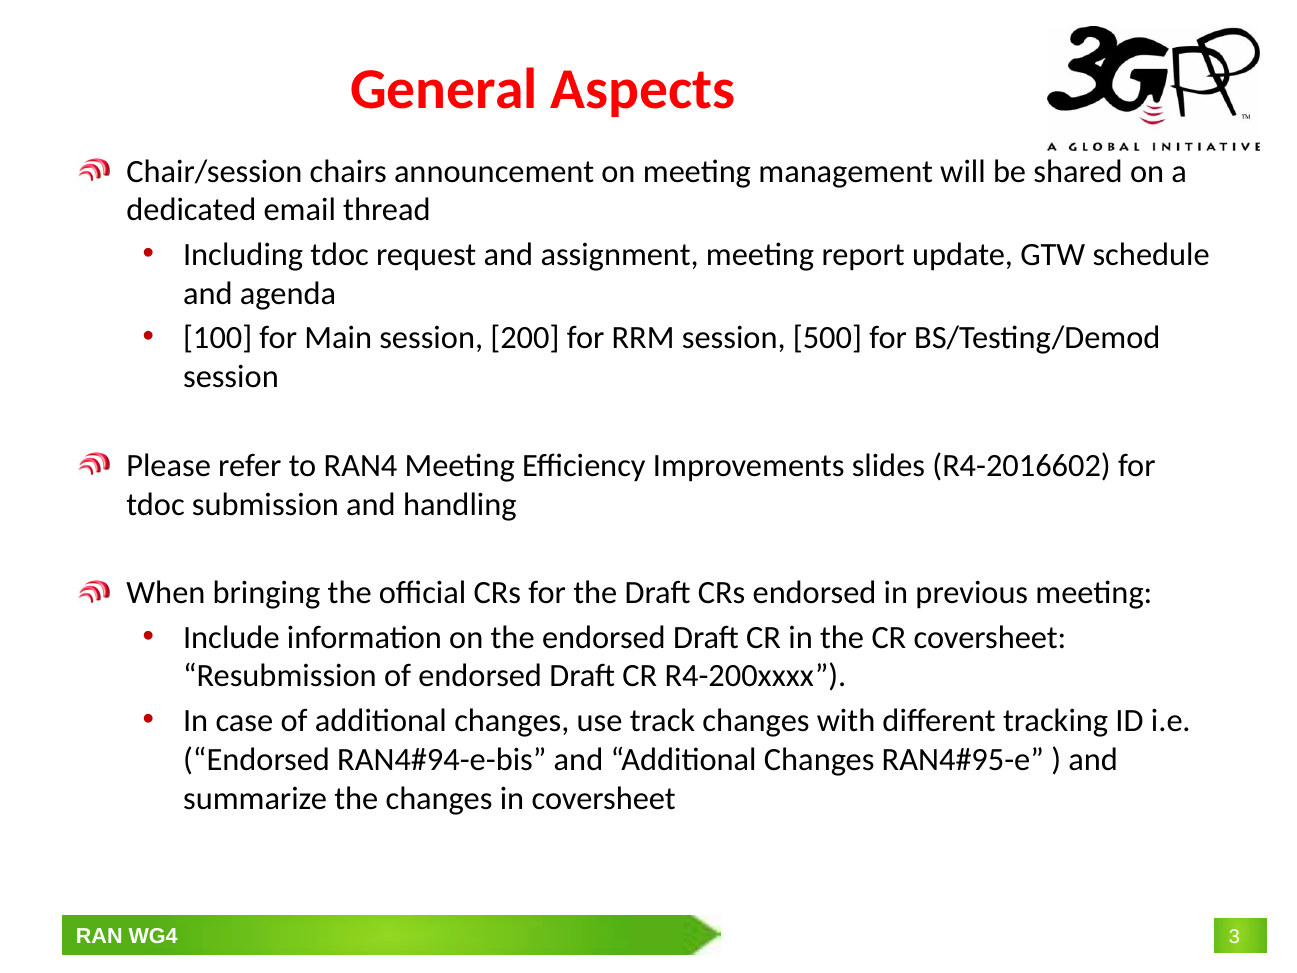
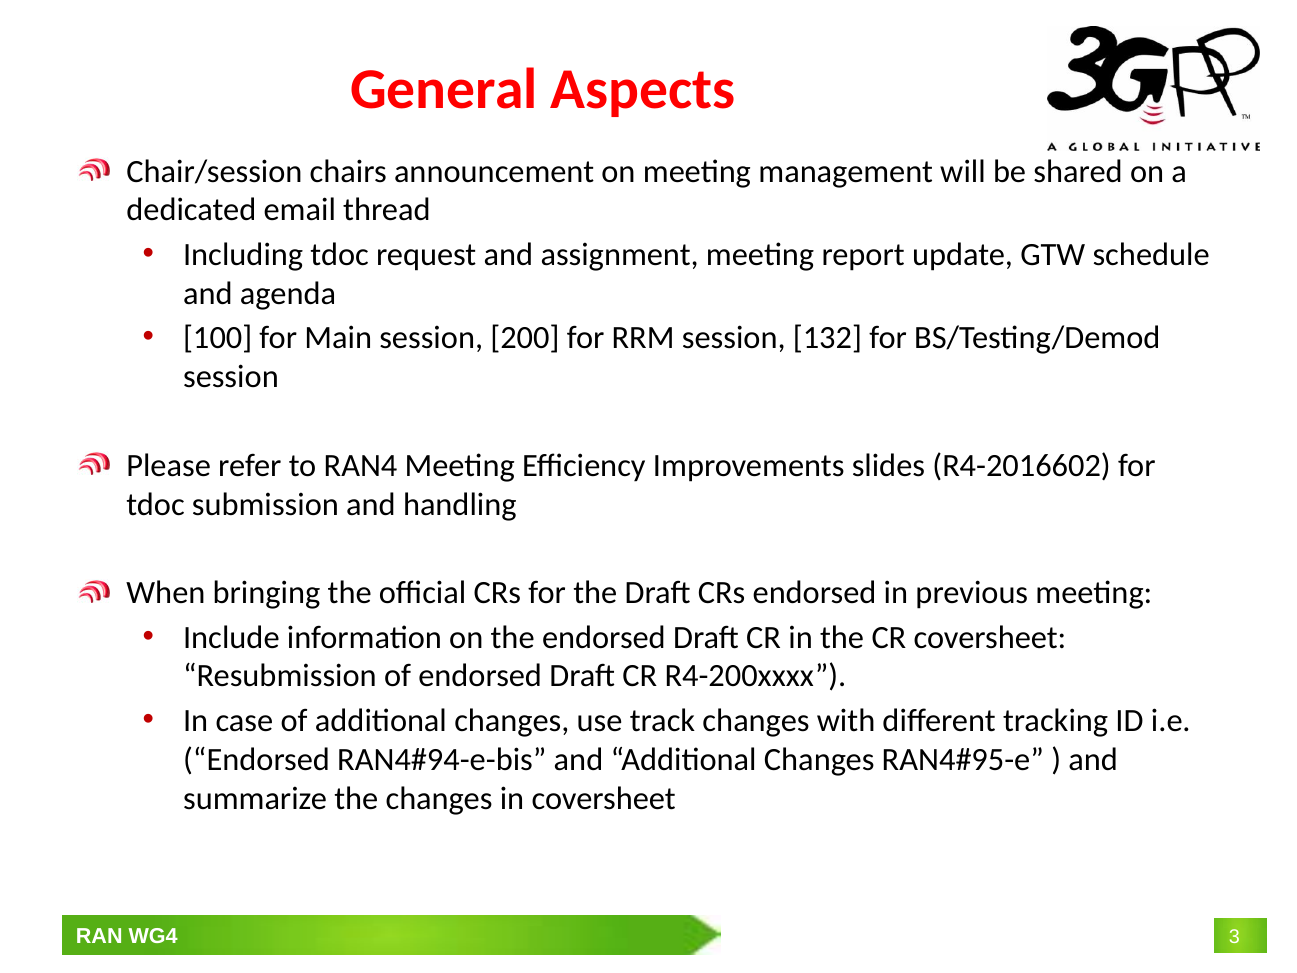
500: 500 -> 132
